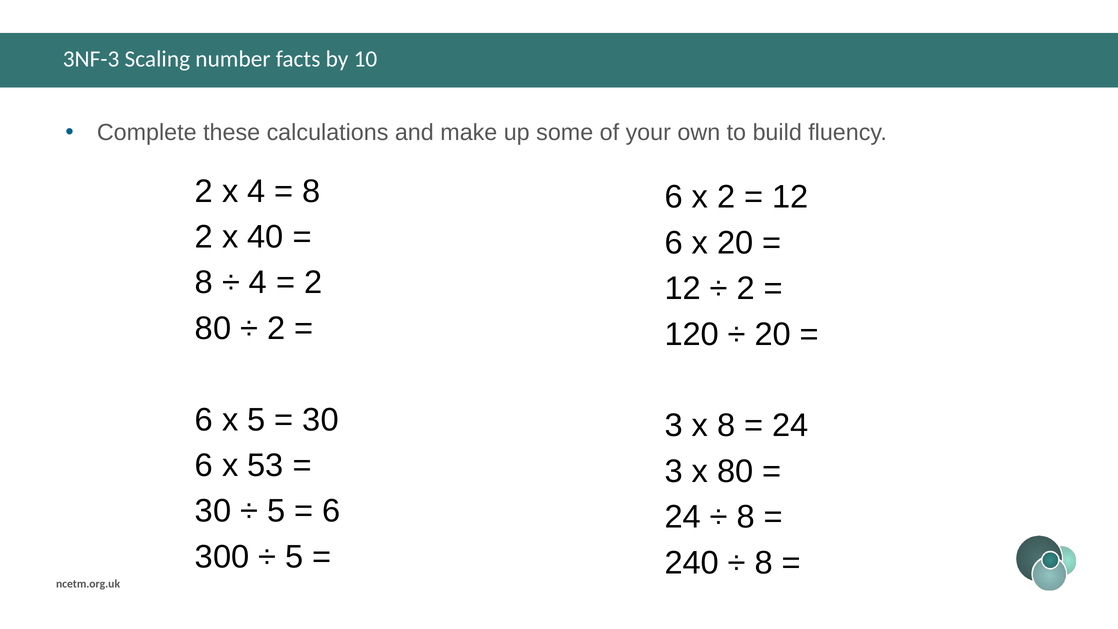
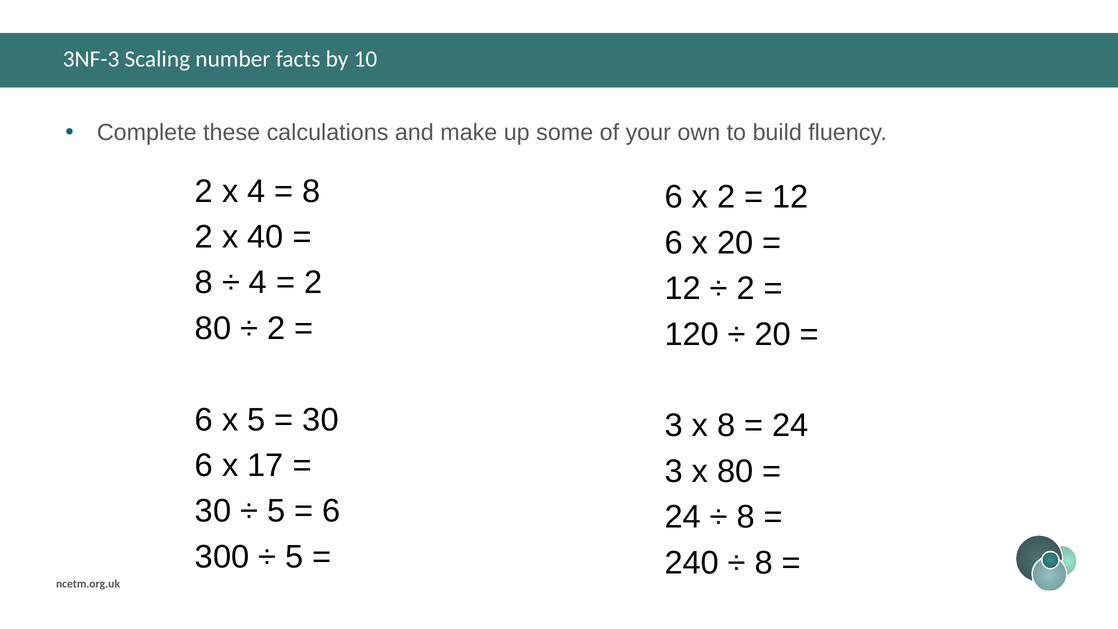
53: 53 -> 17
